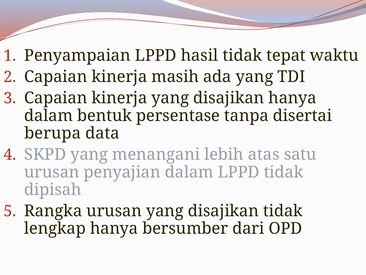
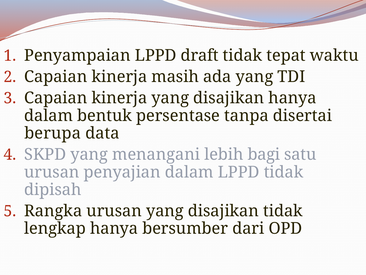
hasil: hasil -> draft
atas: atas -> bagi
